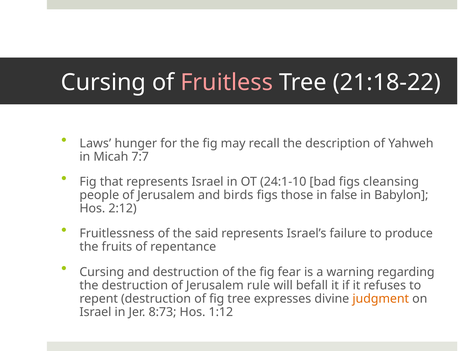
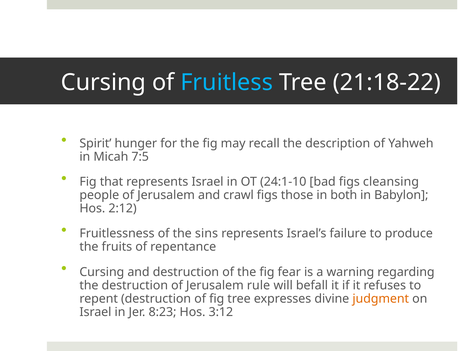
Fruitless colour: pink -> light blue
Laws: Laws -> Spirit
7:7: 7:7 -> 7:5
birds: birds -> crawl
false: false -> both
said: said -> sins
8:73: 8:73 -> 8:23
1:12: 1:12 -> 3:12
